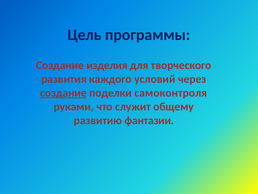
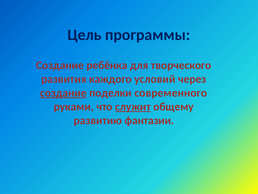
изделия: изделия -> ребёнка
самоконтроля: самоконтроля -> современного
служит underline: none -> present
